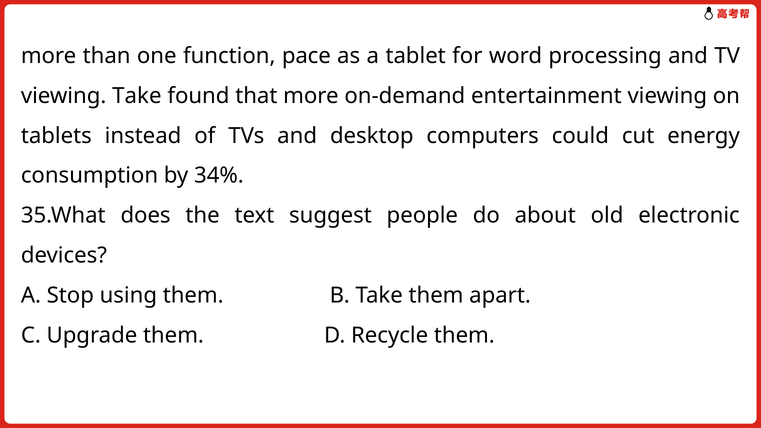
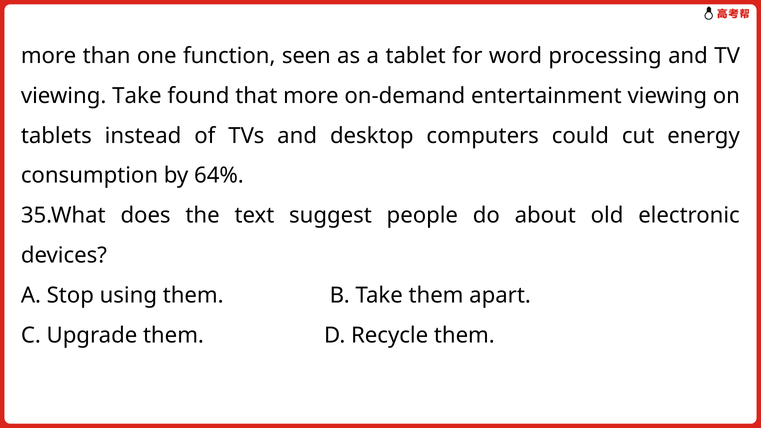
pace: pace -> seen
34%: 34% -> 64%
